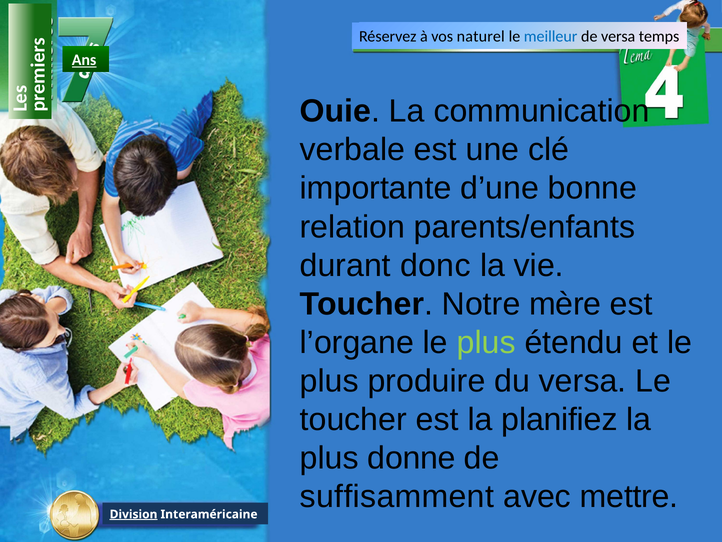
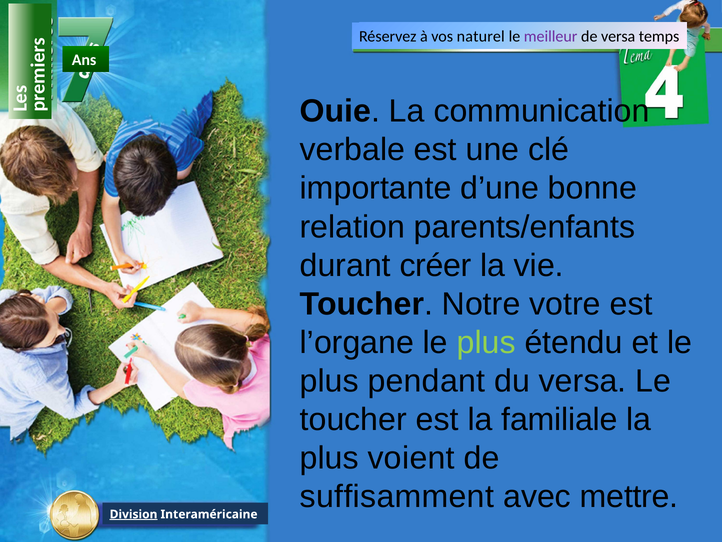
meilleur colour: blue -> purple
Ans underline: present -> none
donc: donc -> créer
mère: mère -> votre
produire: produire -> pendant
planifiez: planifiez -> familiale
donne: donne -> voient
